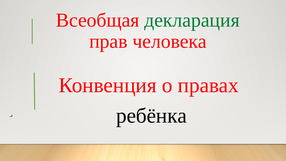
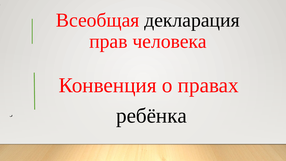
декларация colour: green -> black
